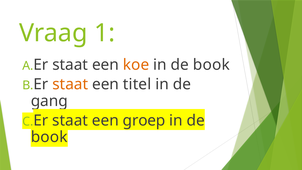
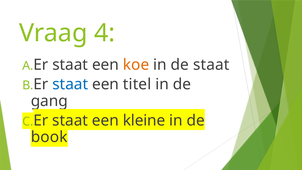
1: 1 -> 4
book at (211, 65): book -> staat
staat at (70, 84) colour: orange -> blue
groep: groep -> kleine
